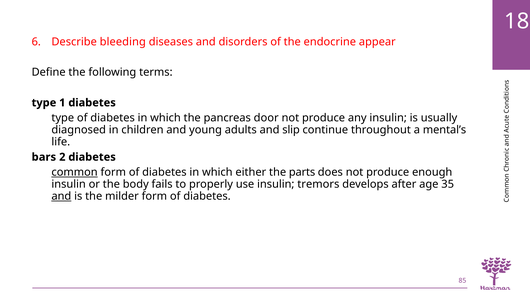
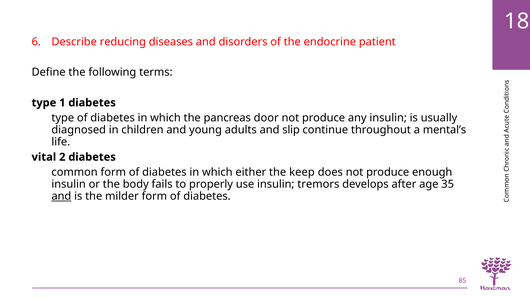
bleeding: bleeding -> reducing
appear: appear -> patient
bars: bars -> vital
common underline: present -> none
parts: parts -> keep
